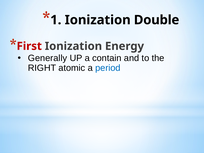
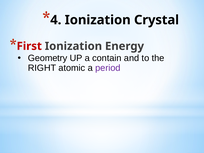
1: 1 -> 4
Double: Double -> Crystal
Generally: Generally -> Geometry
period colour: blue -> purple
